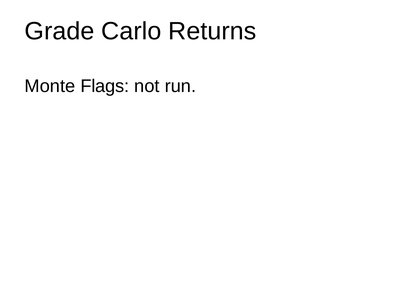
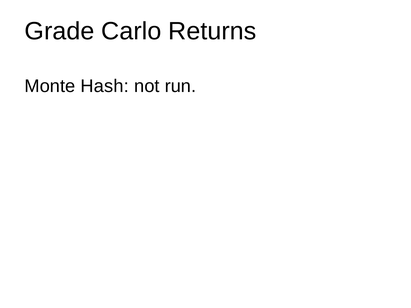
Flags: Flags -> Hash
